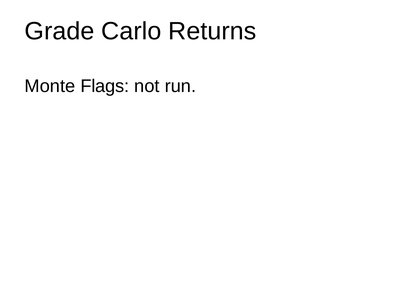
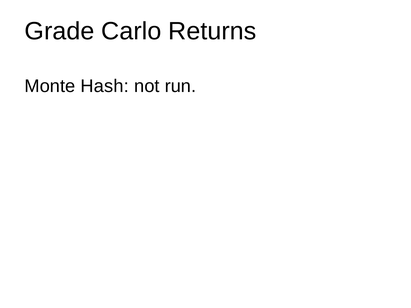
Flags: Flags -> Hash
